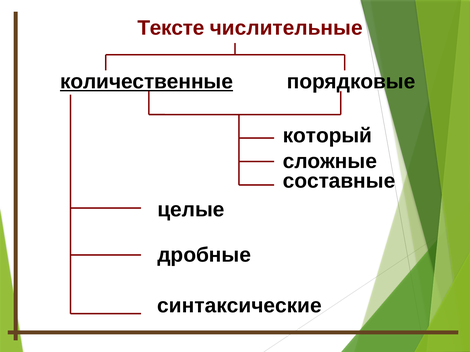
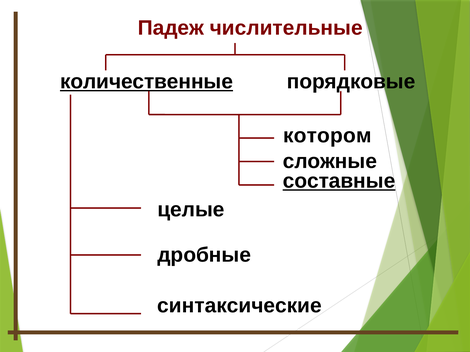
Тексте: Тексте -> Падеж
который: который -> котором
составные underline: none -> present
